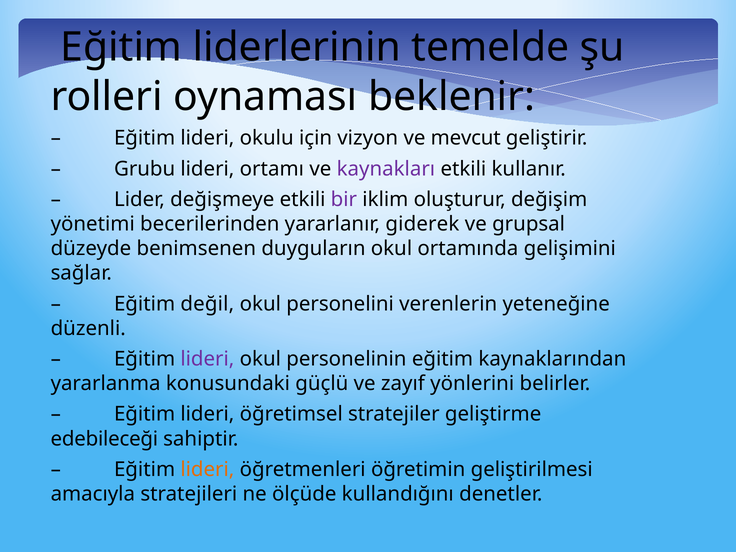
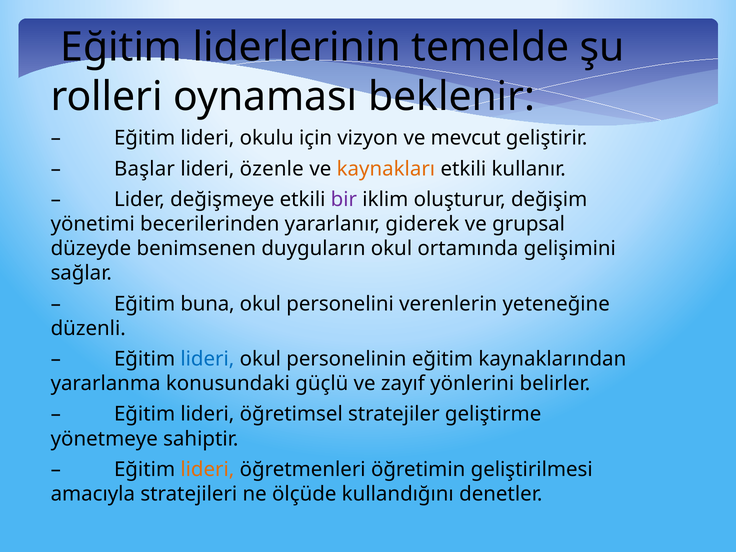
Grubu: Grubu -> Başlar
ortamı: ortamı -> özenle
kaynakları colour: purple -> orange
değil: değil -> buna
lideri at (207, 359) colour: purple -> blue
edebileceği: edebileceği -> yönetmeye
